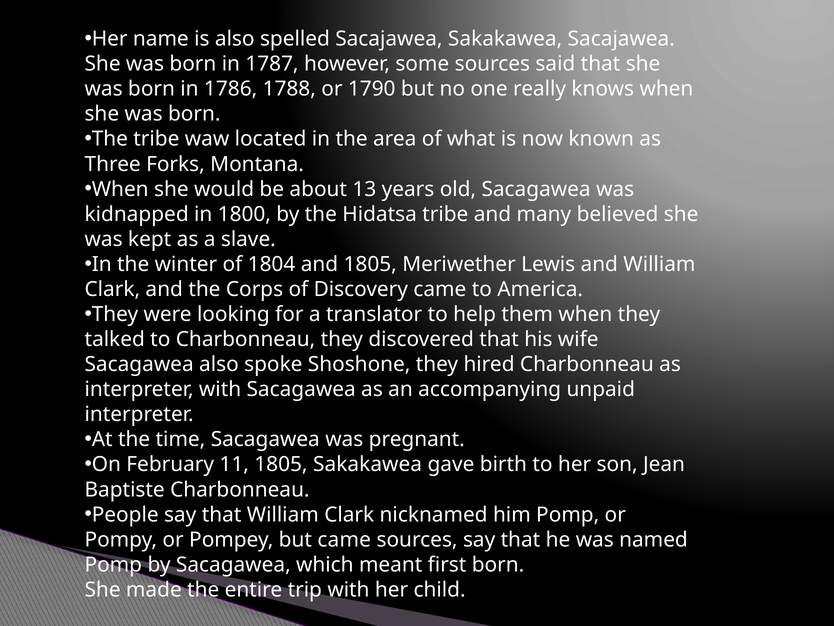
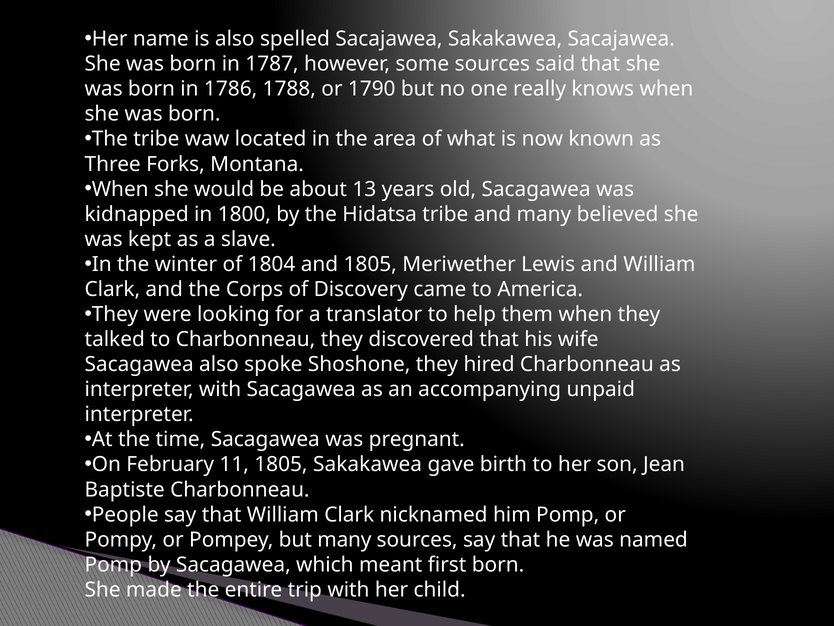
but came: came -> many
